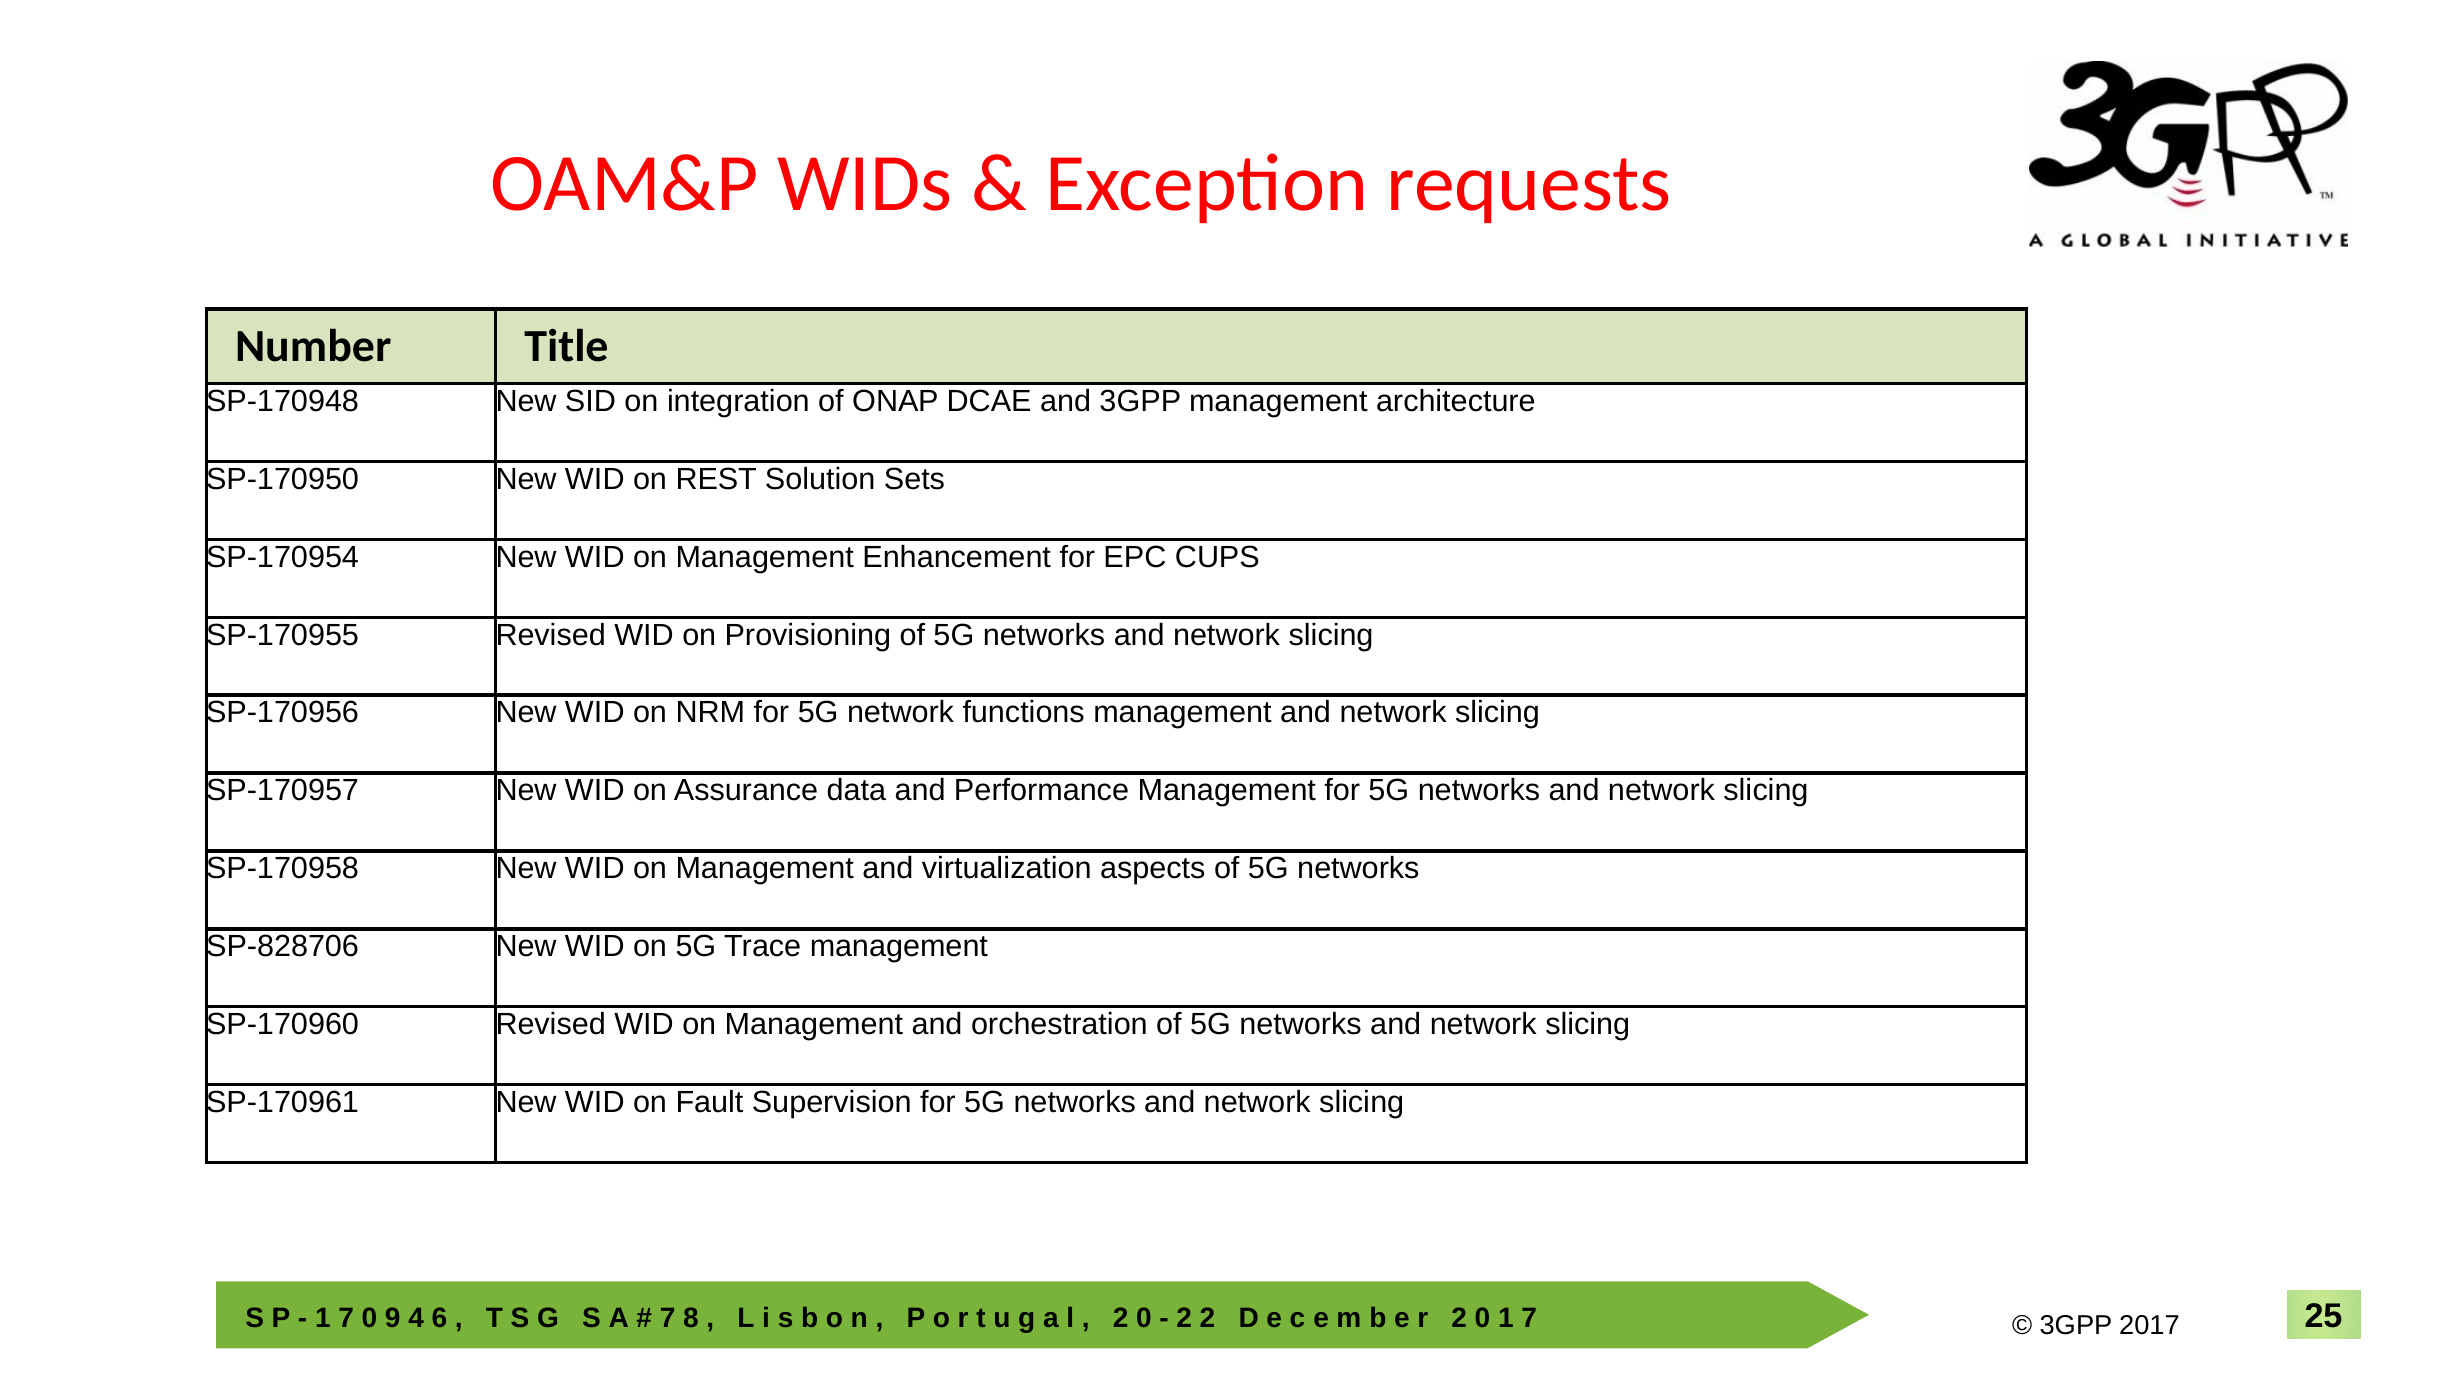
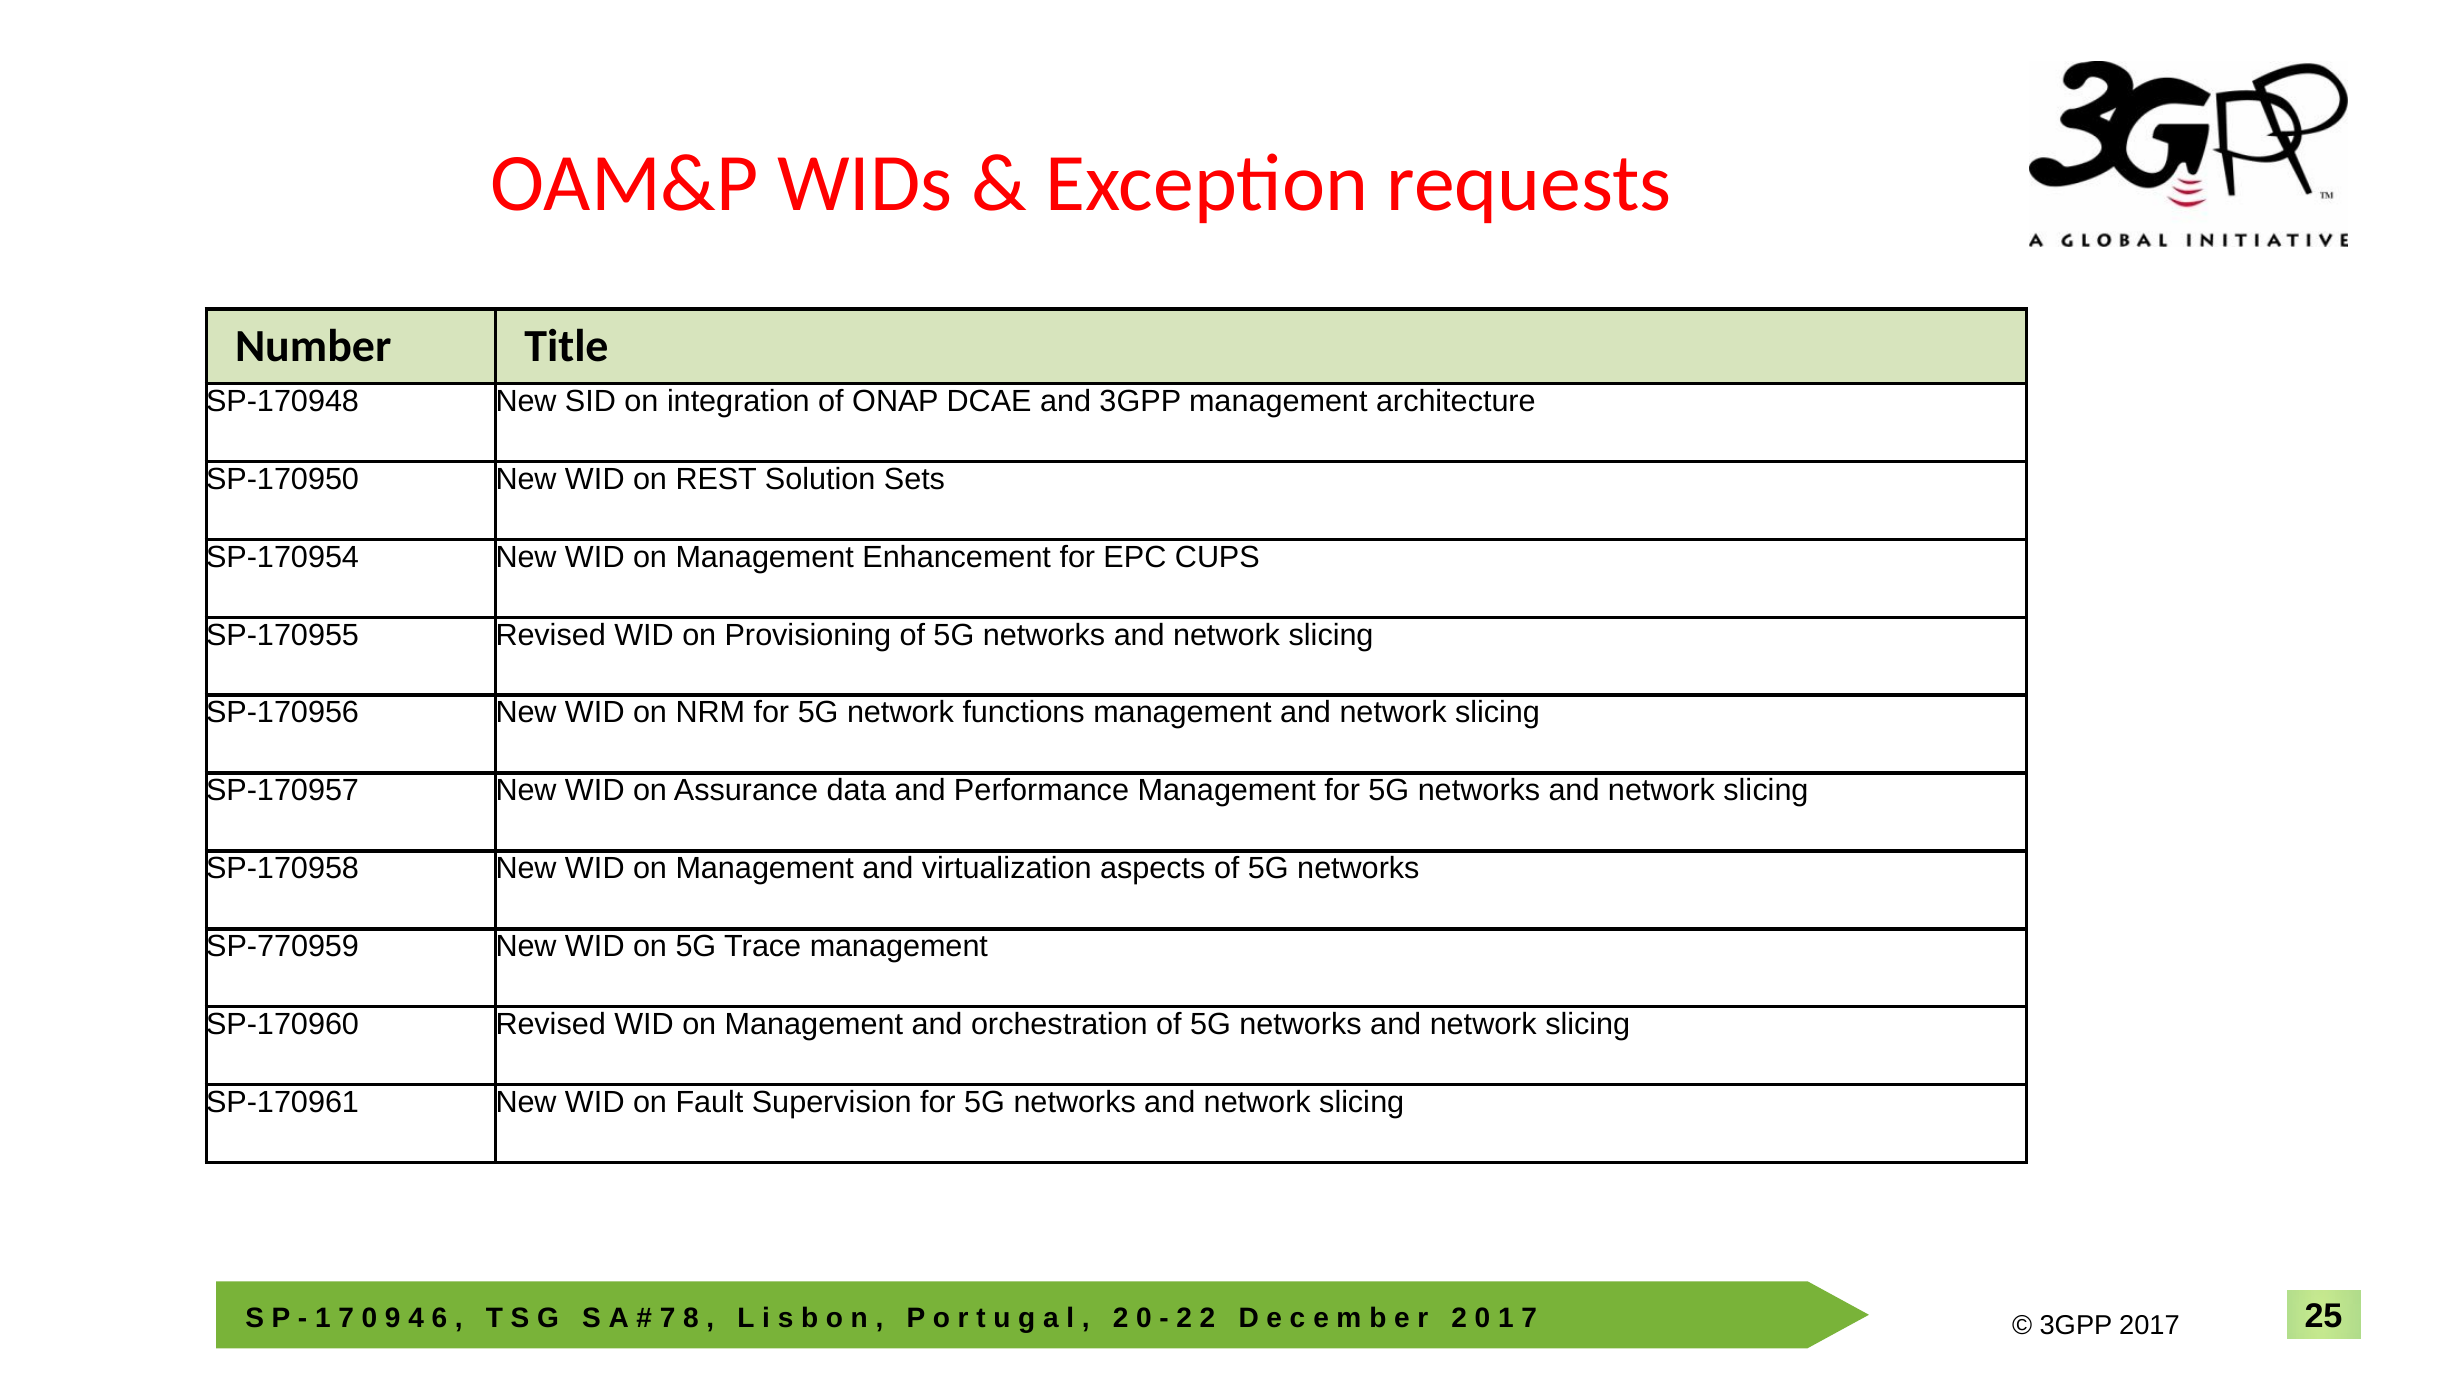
SP-828706: SP-828706 -> SP-770959
